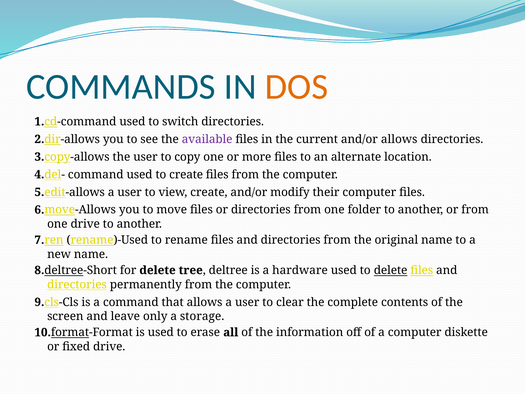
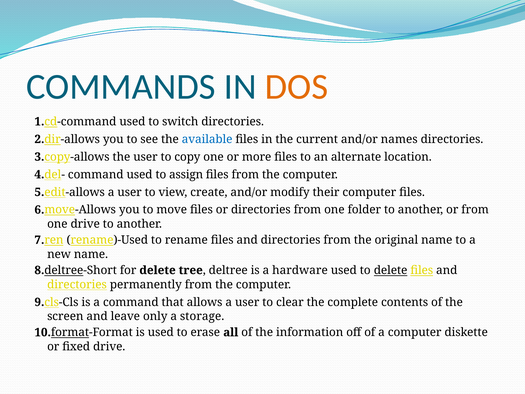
available colour: purple -> blue
and/or allows: allows -> names
to create: create -> assign
